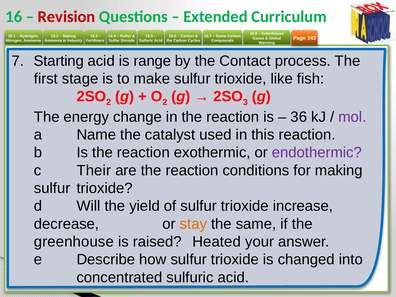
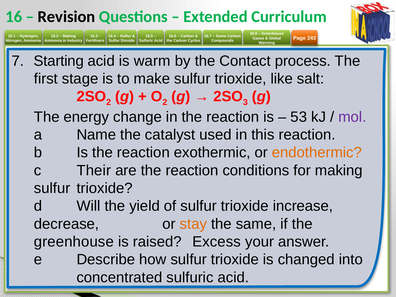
Revision colour: red -> black
range: range -> warm
fish: fish -> salt
36: 36 -> 53
endothermic colour: purple -> orange
Heated: Heated -> Excess
